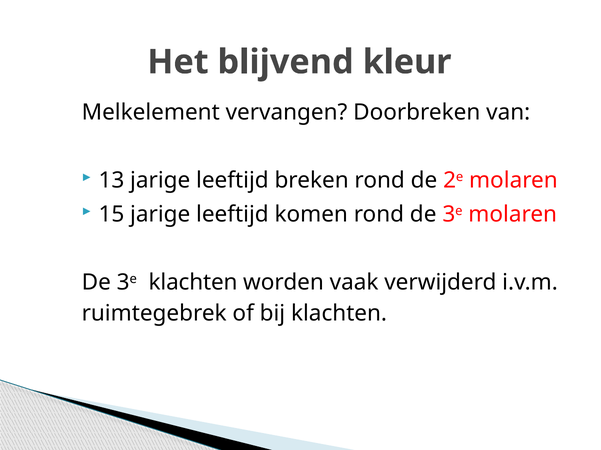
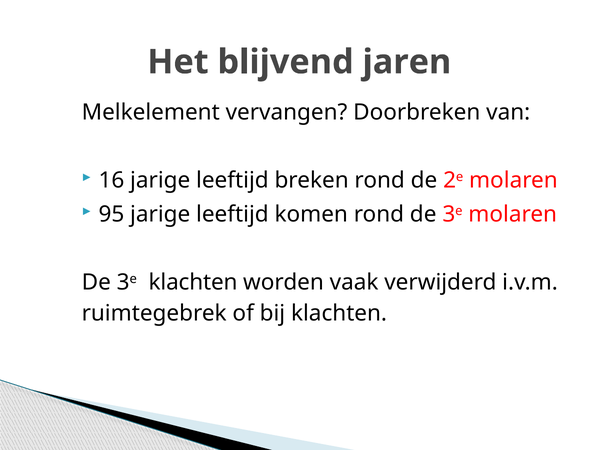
kleur: kleur -> jaren
13: 13 -> 16
15: 15 -> 95
